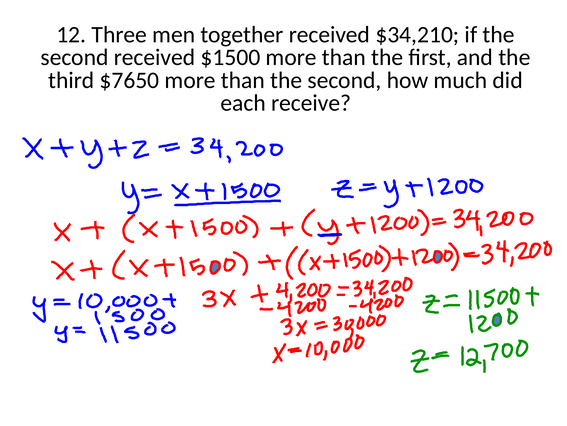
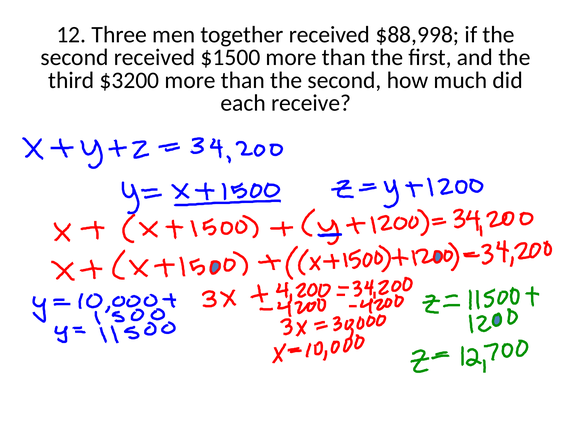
$34,210: $34,210 -> $88,998
$7650: $7650 -> $3200
